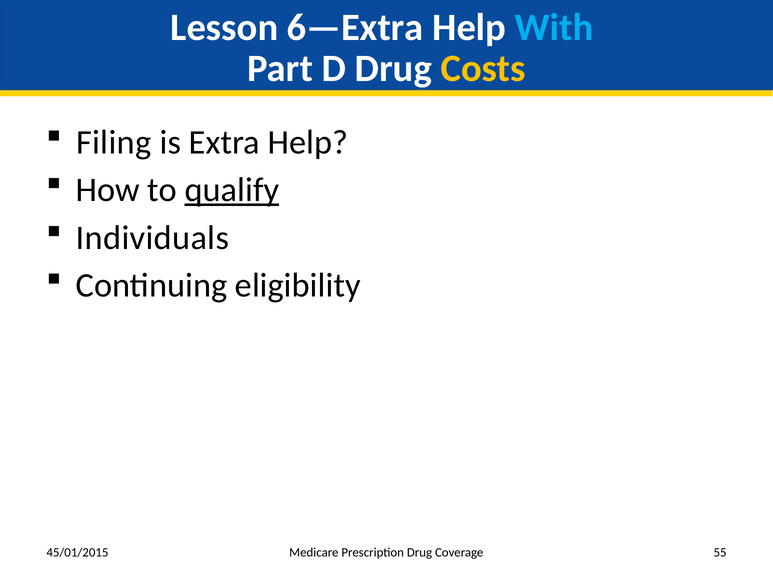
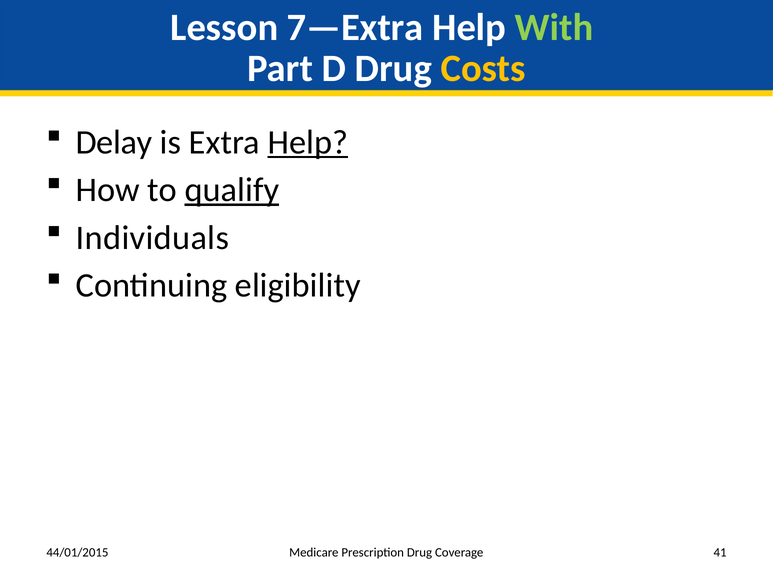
6—Extra: 6—Extra -> 7—Extra
With colour: light blue -> light green
Filing: Filing -> Delay
Help at (308, 142) underline: none -> present
45/01/2015: 45/01/2015 -> 44/01/2015
55: 55 -> 41
